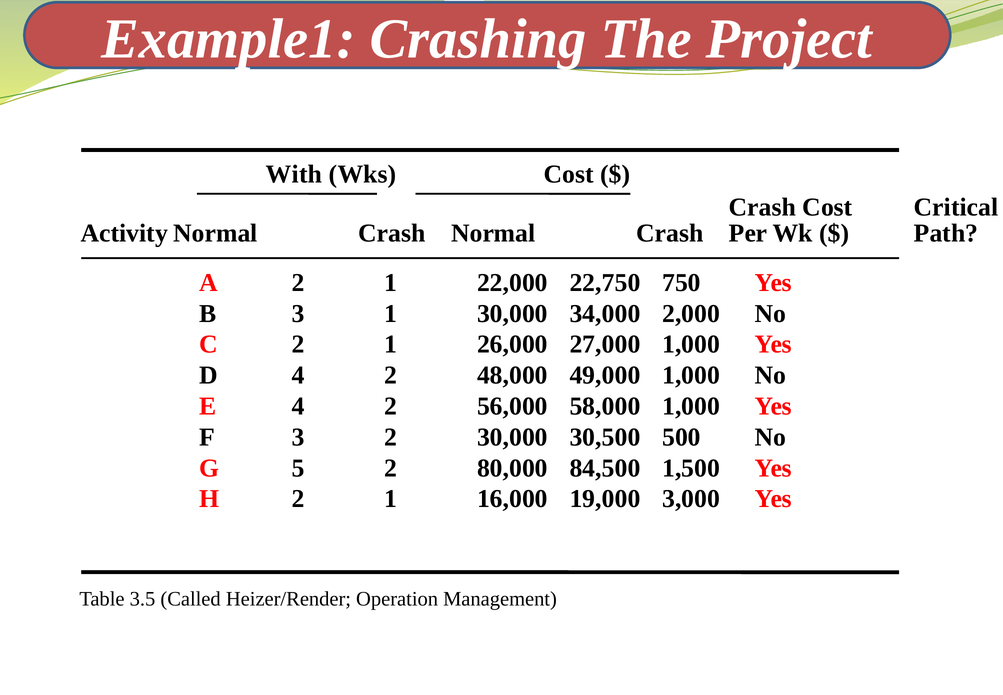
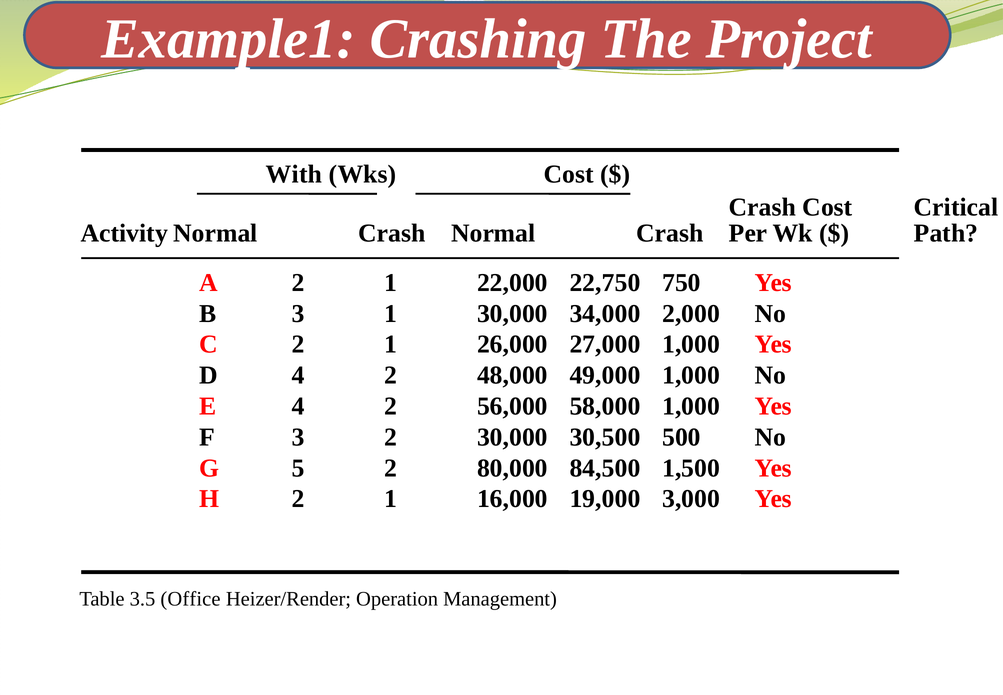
Called: Called -> Office
